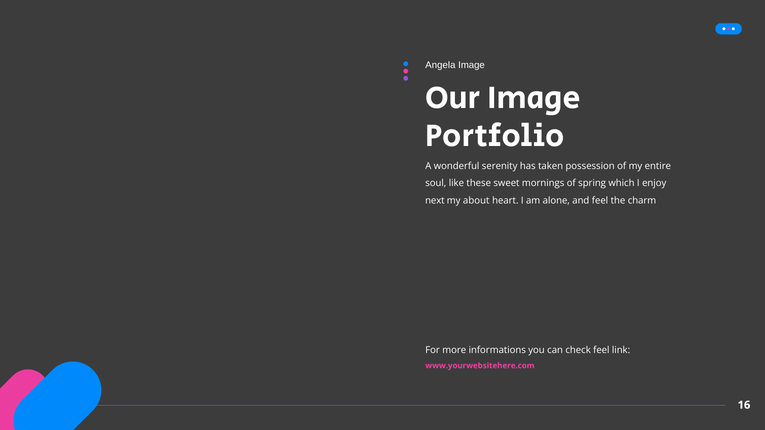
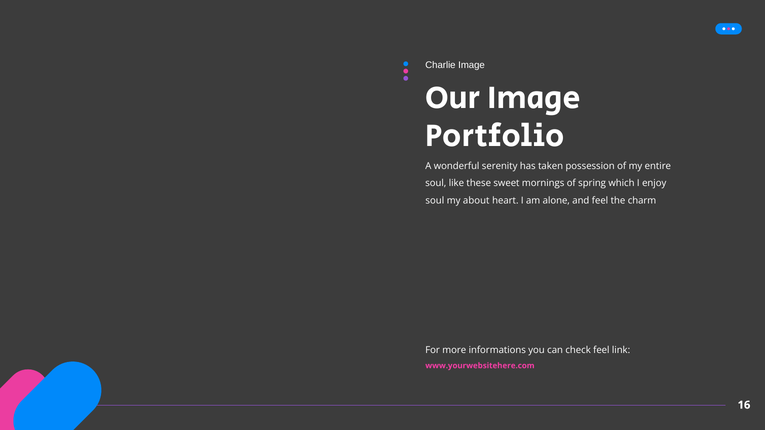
Angela: Angela -> Charlie
next at (435, 201): next -> soul
